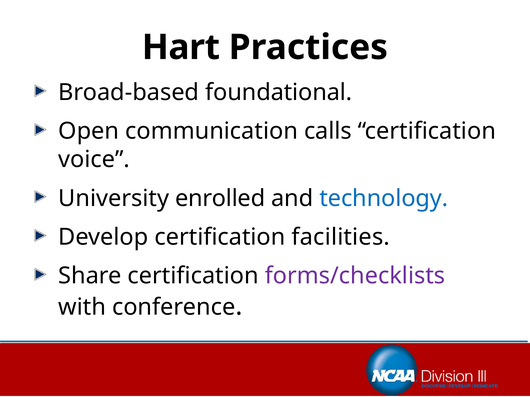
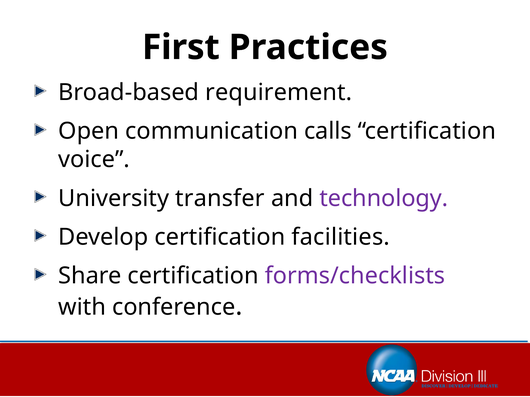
Hart: Hart -> First
foundational: foundational -> requirement
enrolled: enrolled -> transfer
technology colour: blue -> purple
